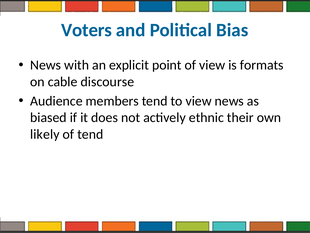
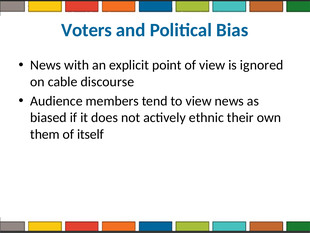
formats: formats -> ignored
likely: likely -> them
of tend: tend -> itself
